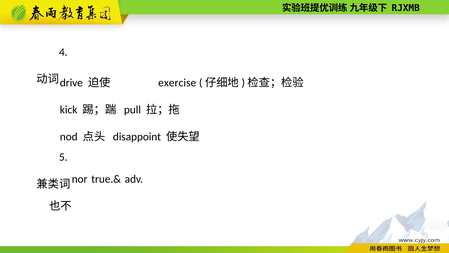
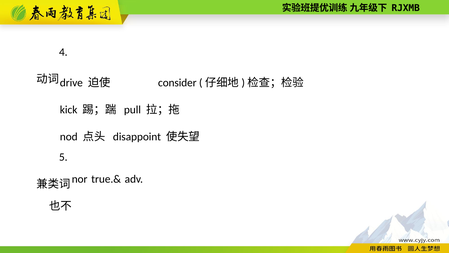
exercise: exercise -> consider
